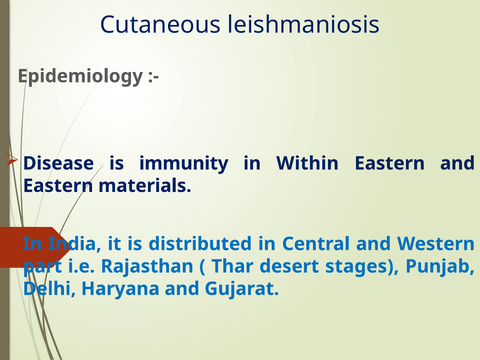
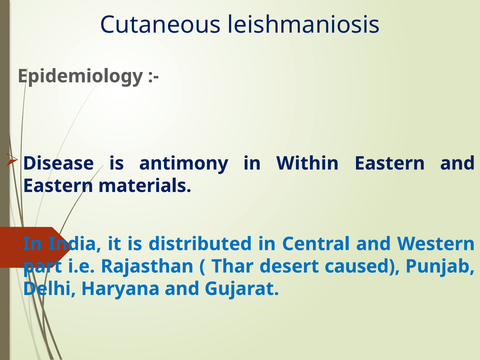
immunity: immunity -> antimony
stages: stages -> caused
